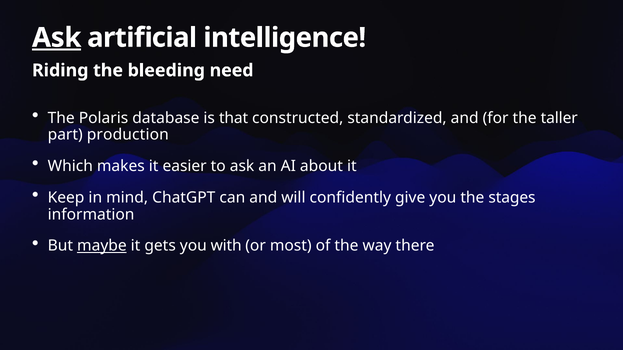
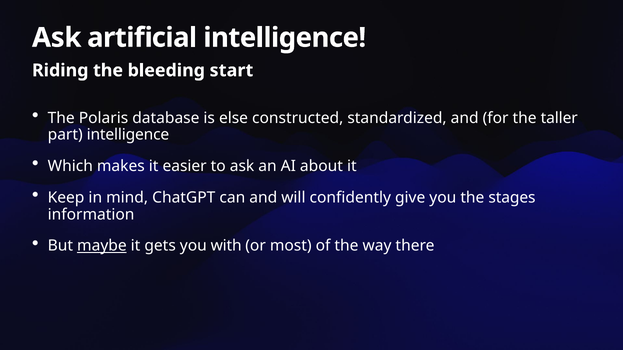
Ask at (57, 38) underline: present -> none
need: need -> start
that: that -> else
part production: production -> intelligence
